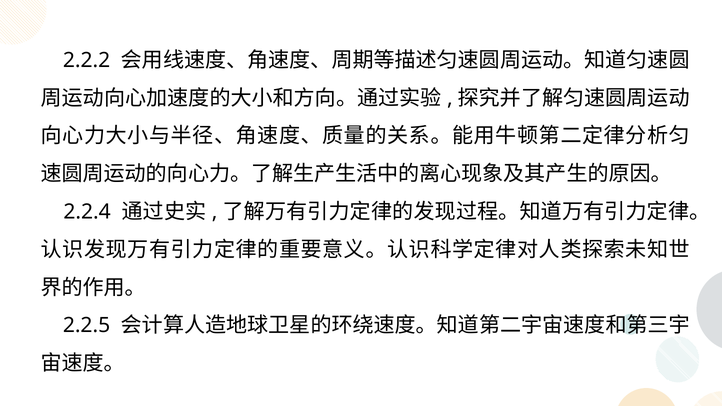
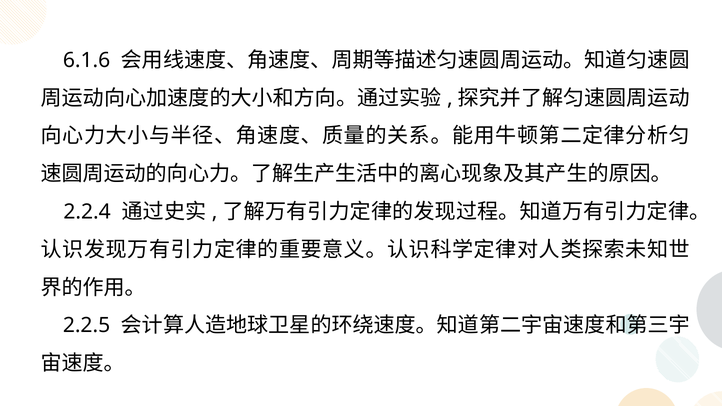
2.2.2: 2.2.2 -> 6.1.6
